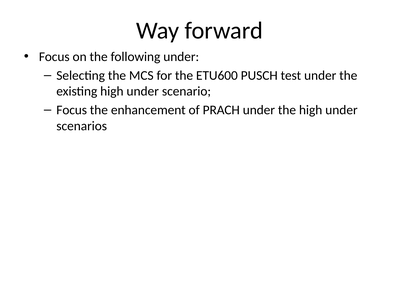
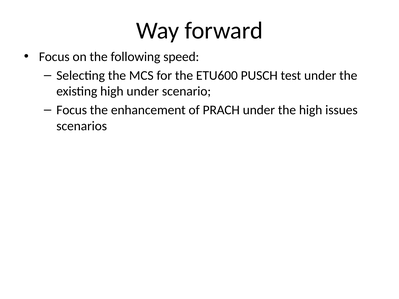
following under: under -> speed
the high under: under -> issues
